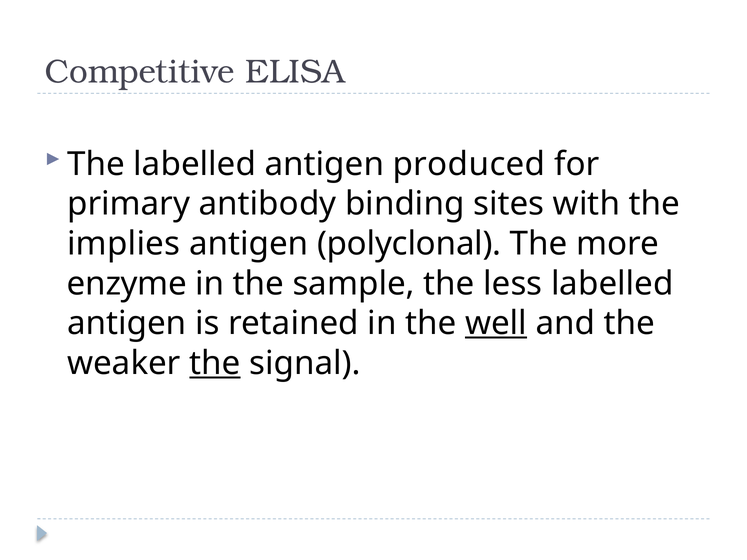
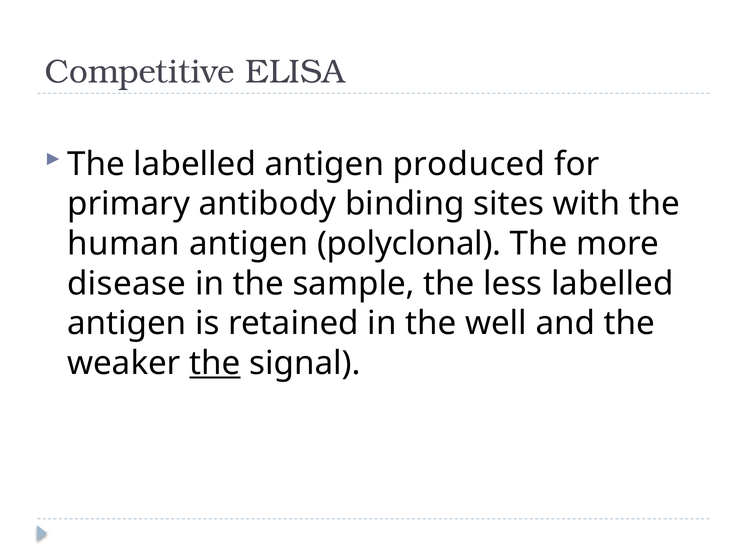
implies: implies -> human
enzyme: enzyme -> disease
well underline: present -> none
